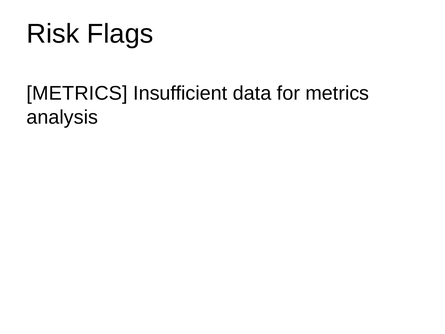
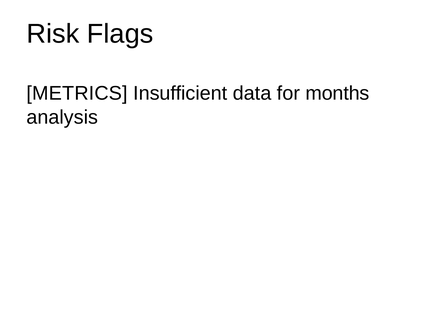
for metrics: metrics -> months
